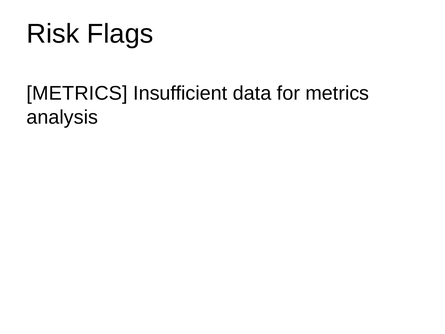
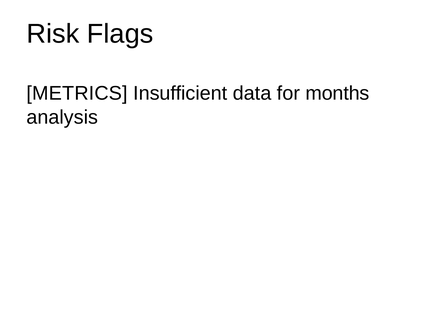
for metrics: metrics -> months
